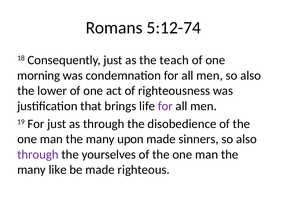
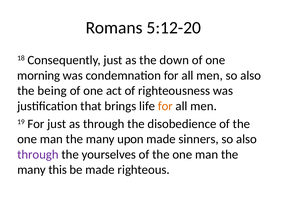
5:12-74: 5:12-74 -> 5:12-20
teach: teach -> down
lower: lower -> being
for at (165, 106) colour: purple -> orange
like: like -> this
